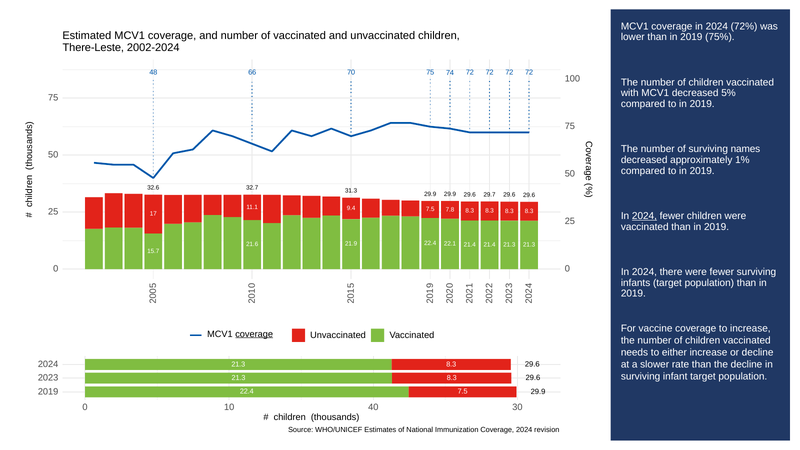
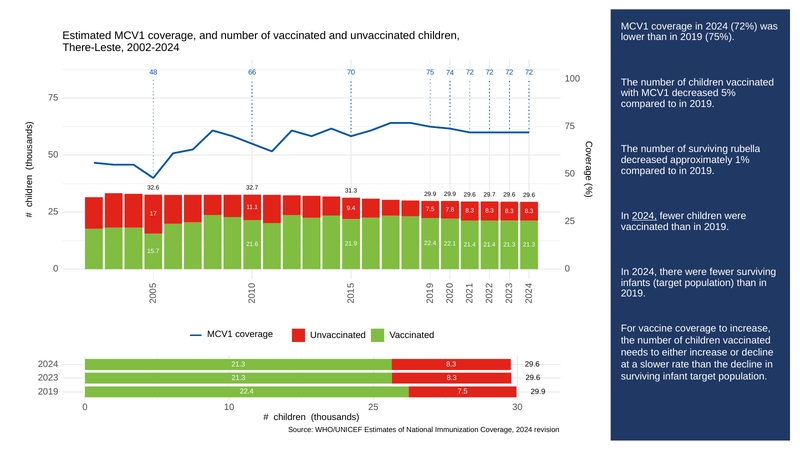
names: names -> rubella
coverage at (254, 334) underline: present -> none
10 40: 40 -> 25
